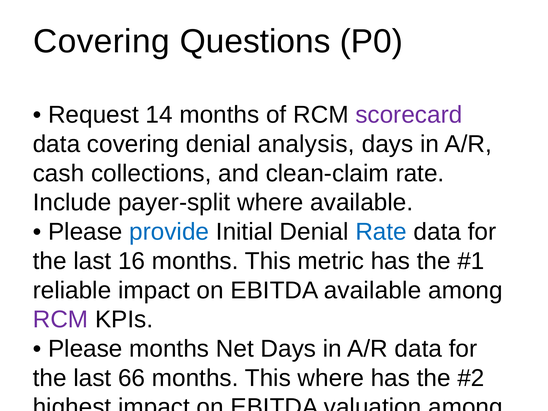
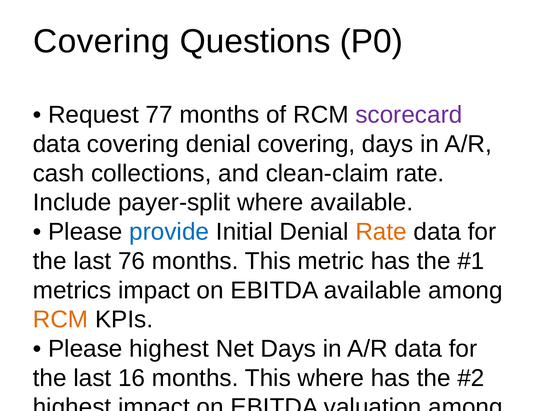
14: 14 -> 77
denial analysis: analysis -> covering
Rate at (381, 232) colour: blue -> orange
16: 16 -> 76
reliable: reliable -> metrics
RCM at (61, 320) colour: purple -> orange
Please months: months -> highest
66: 66 -> 16
